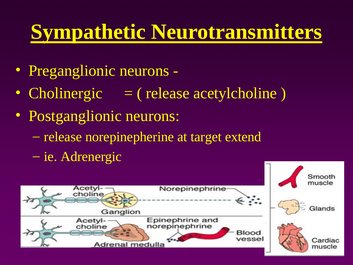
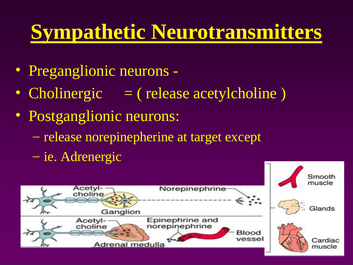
extend: extend -> except
